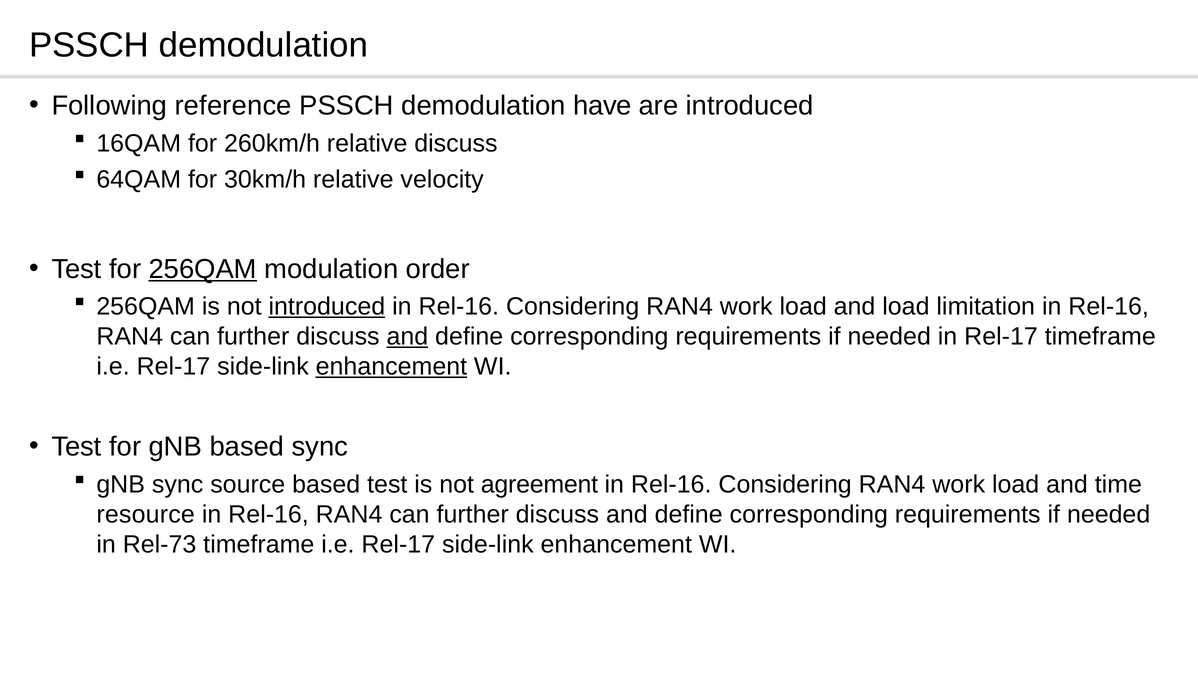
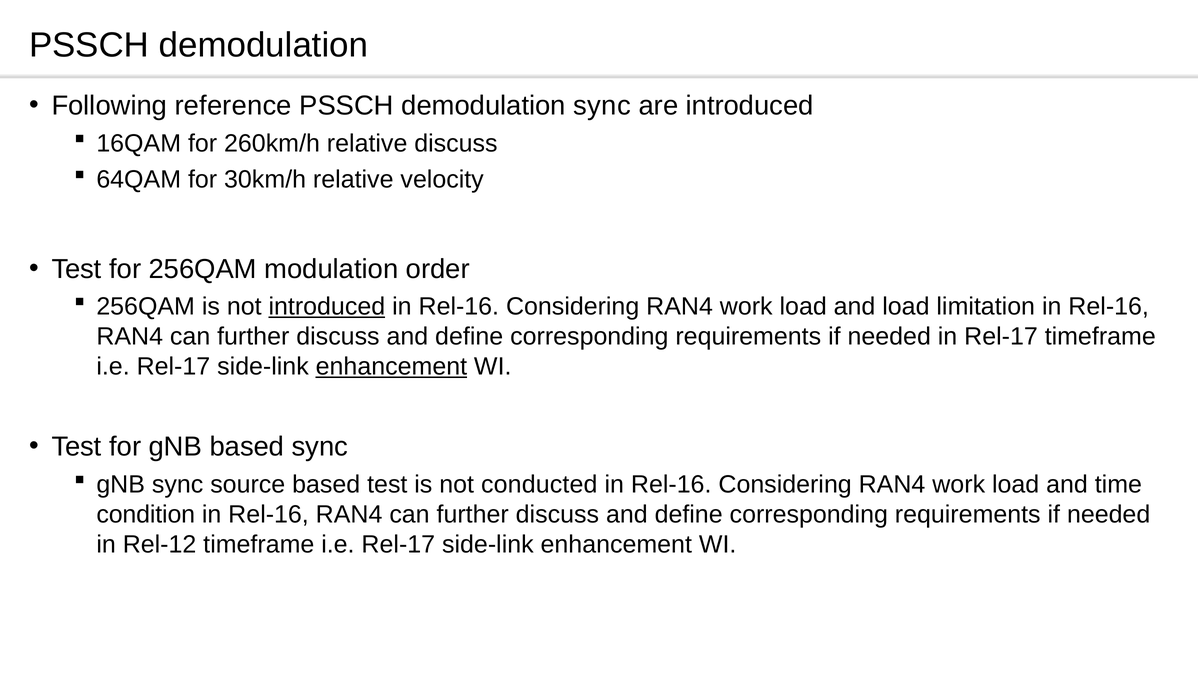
demodulation have: have -> sync
256QAM at (203, 269) underline: present -> none
and at (407, 336) underline: present -> none
agreement: agreement -> conducted
resource: resource -> condition
Rel-73: Rel-73 -> Rel-12
